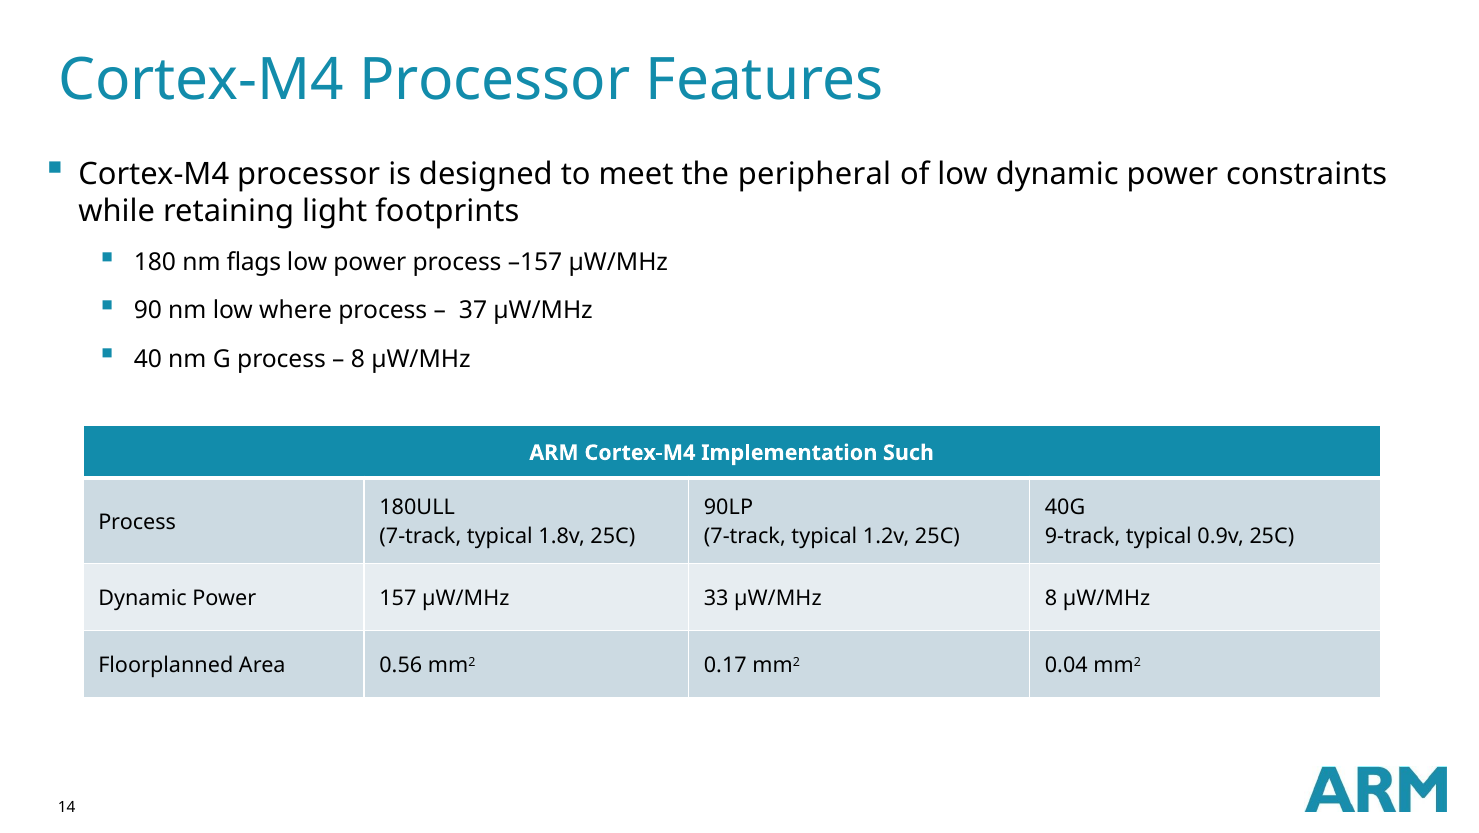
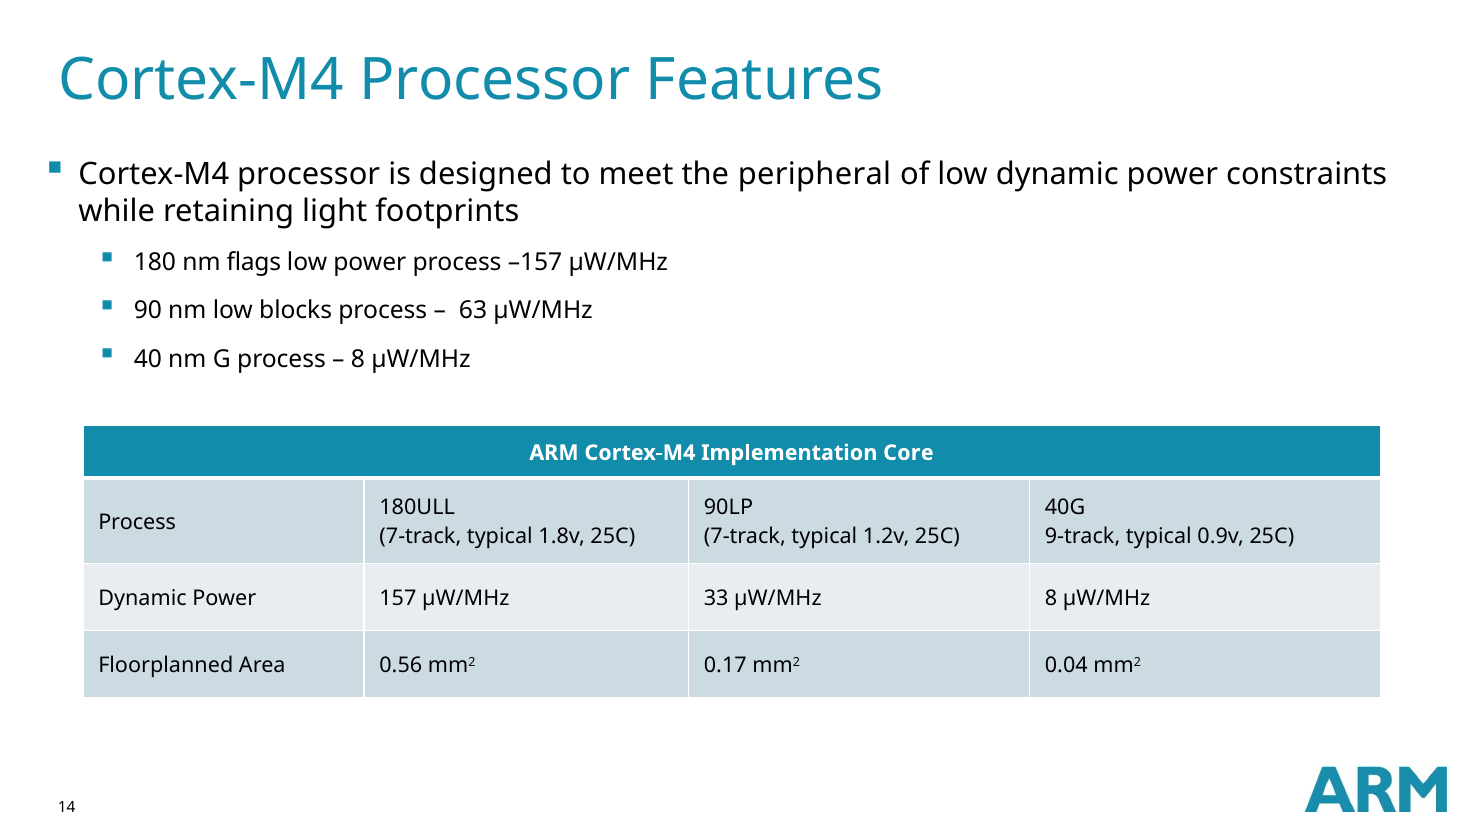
where: where -> blocks
37: 37 -> 63
Such: Such -> Core
